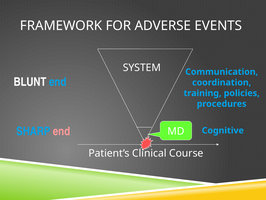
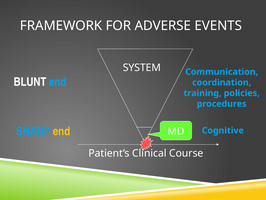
end at (62, 131) colour: pink -> yellow
